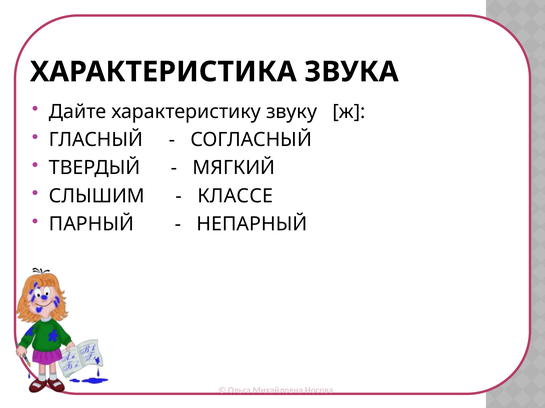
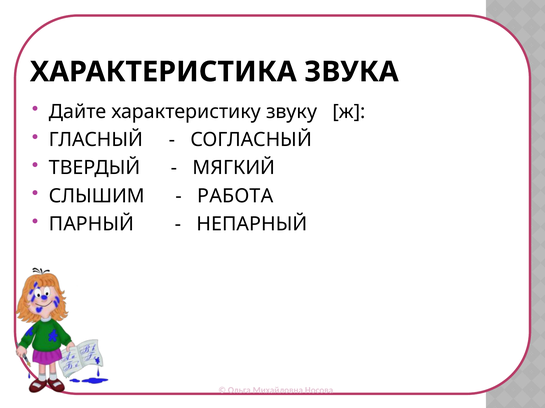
КЛАССЕ: КЛАССЕ -> РАБОТА
